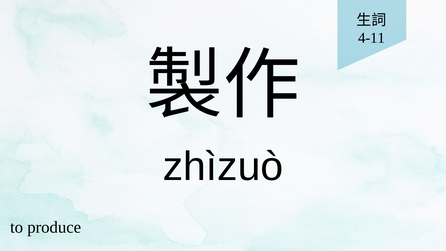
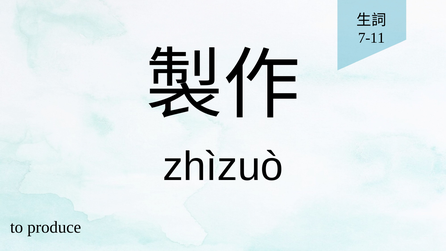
4-11: 4-11 -> 7-11
